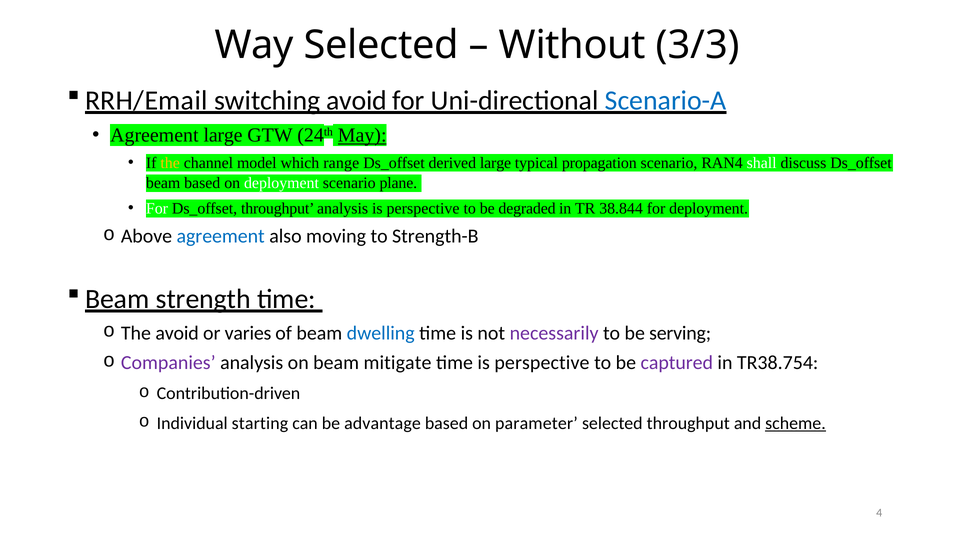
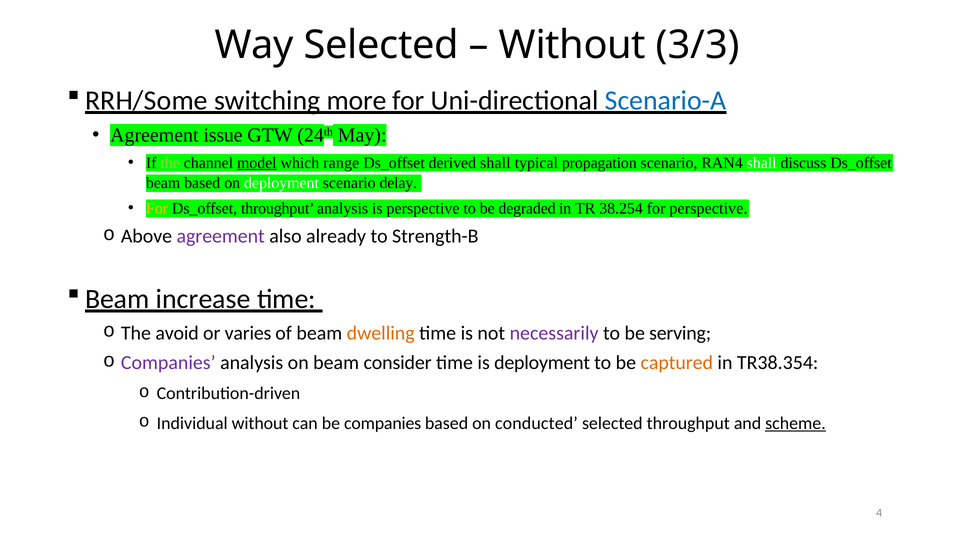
RRH/Email: RRH/Email -> RRH/Some
switching avoid: avoid -> more
Agreement large: large -> issue
May underline: present -> none
the at (170, 163) colour: yellow -> light green
model underline: none -> present
derived large: large -> shall
plane: plane -> delay
For at (157, 209) colour: white -> yellow
38.844: 38.844 -> 38.254
for deployment: deployment -> perspective
agreement at (221, 236) colour: blue -> purple
moving: moving -> already
strength: strength -> increase
dwelling colour: blue -> orange
mitigate: mitigate -> consider
time is perspective: perspective -> deployment
captured colour: purple -> orange
TR38.754: TR38.754 -> TR38.354
Individual starting: starting -> without
be advantage: advantage -> companies
parameter: parameter -> conducted
